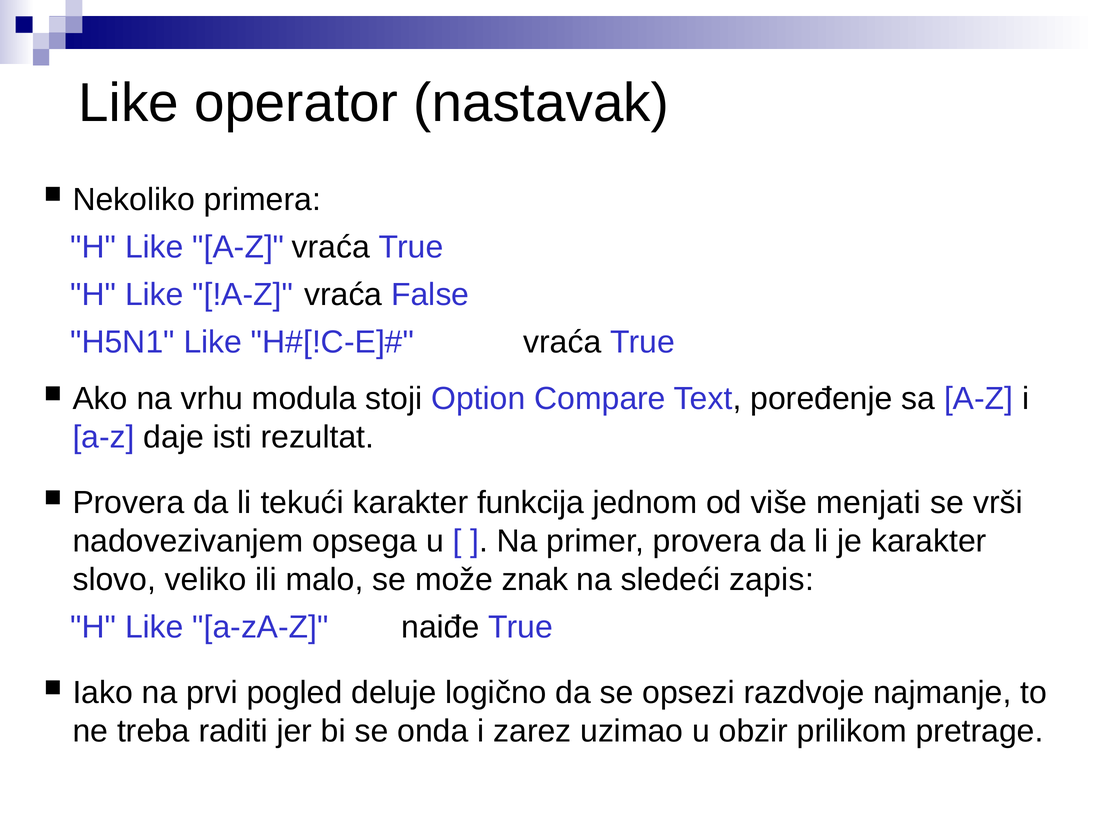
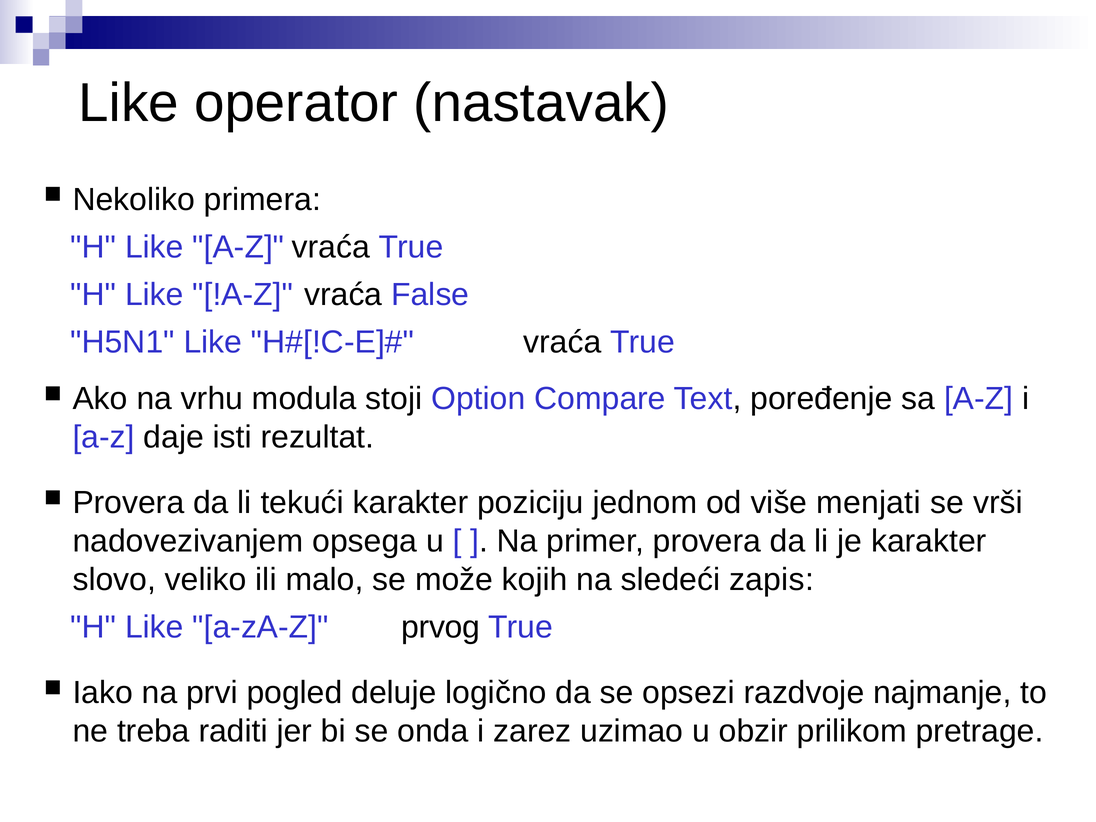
funkcija: funkcija -> poziciju
znak: znak -> kojih
naiđe: naiđe -> prvog
